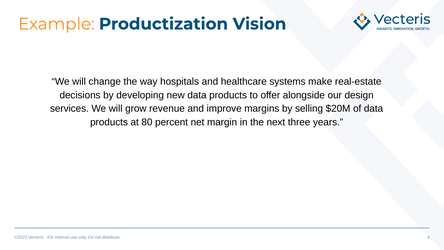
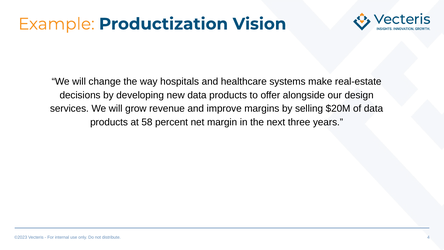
80: 80 -> 58
